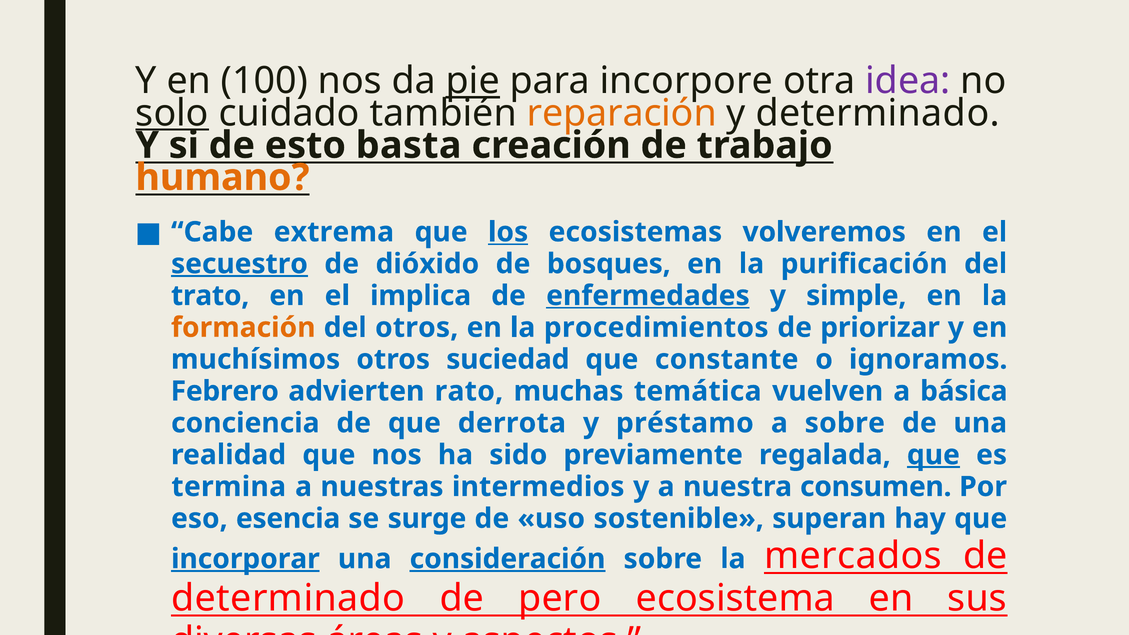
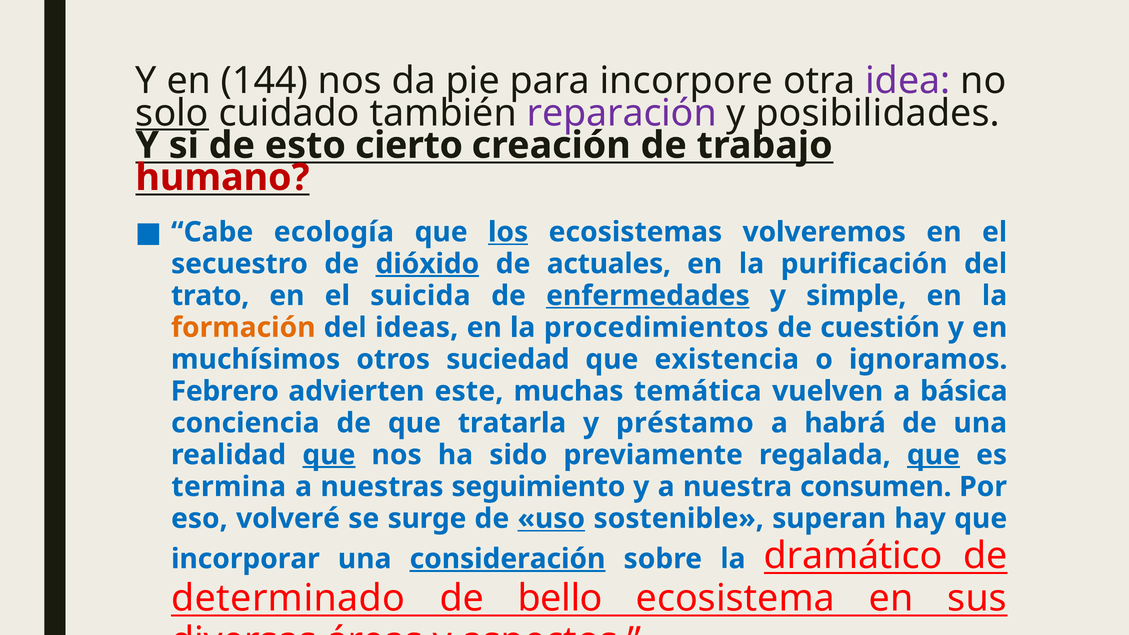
100: 100 -> 144
pie underline: present -> none
reparación colour: orange -> purple
y determinado: determinado -> posibilidades
basta: basta -> cierto
humano colour: orange -> red
extrema: extrema -> ecología
secuestro underline: present -> none
dióxido underline: none -> present
bosques: bosques -> actuales
implica: implica -> suicida
del otros: otros -> ideas
priorizar: priorizar -> cuestión
constante: constante -> existencia
rato: rato -> este
derrota: derrota -> tratarla
a sobre: sobre -> habrá
que at (329, 455) underline: none -> present
intermedios: intermedios -> seguimiento
esencia: esencia -> volveré
uso underline: none -> present
incorporar underline: present -> none
mercados: mercados -> dramático
pero: pero -> bello
